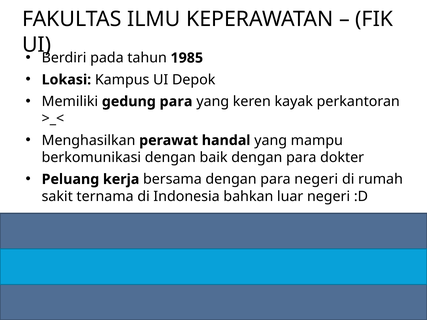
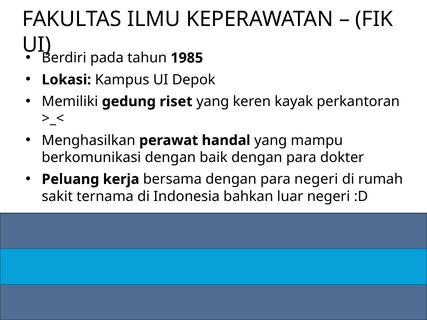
gedung para: para -> riset
